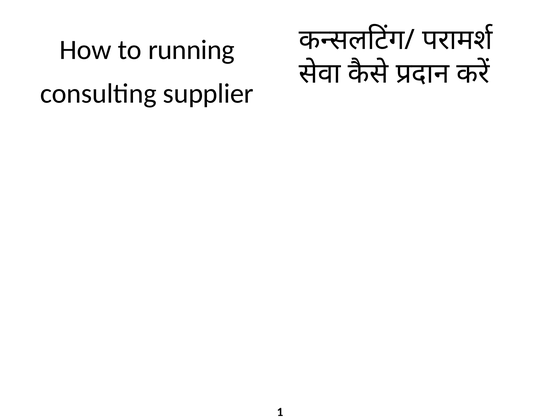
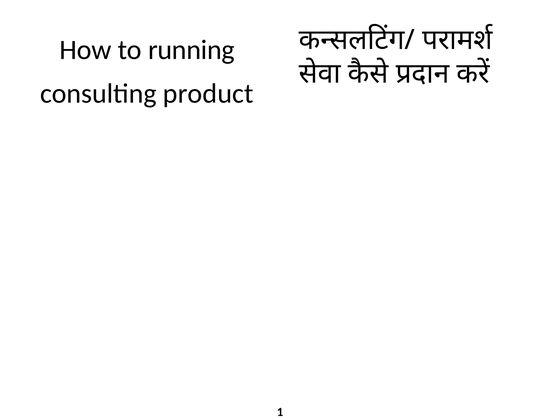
supplier: supplier -> product
